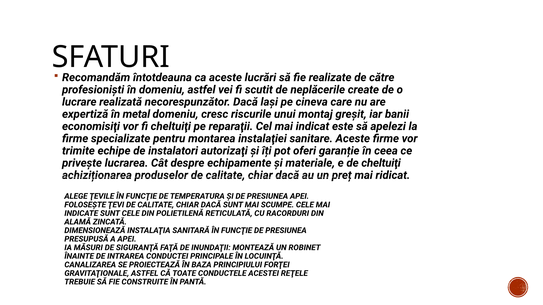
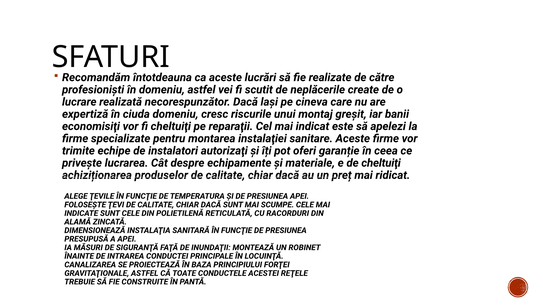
metal: metal -> ciuda
